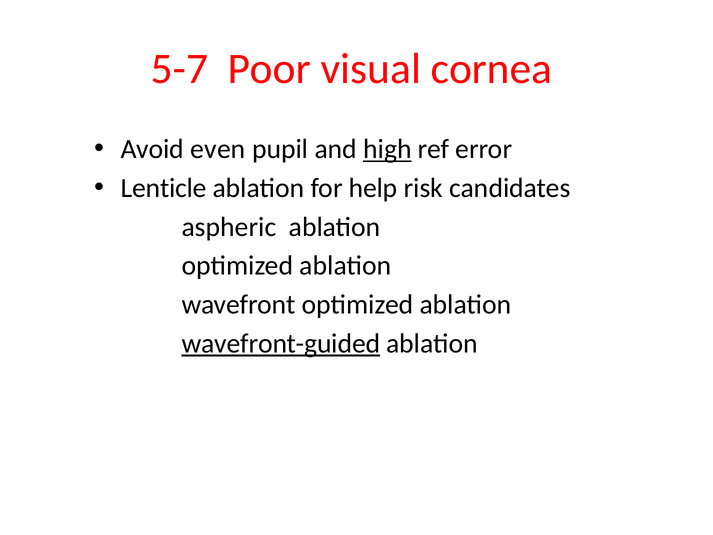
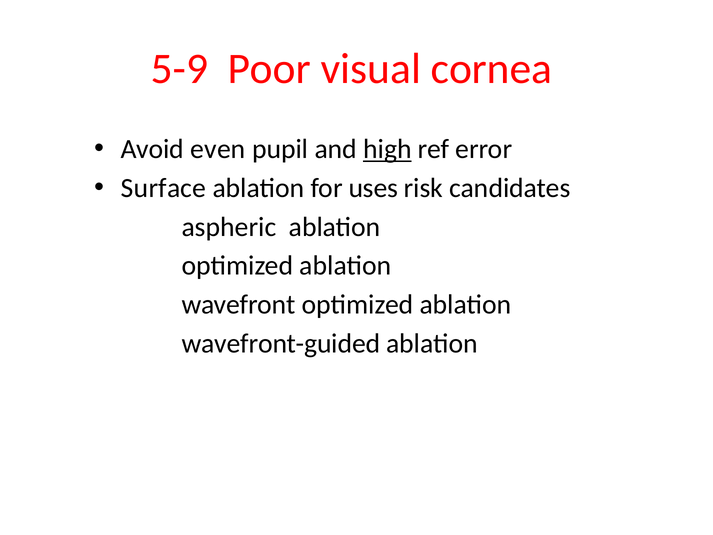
5-7: 5-7 -> 5-9
Lenticle: Lenticle -> Surface
help: help -> uses
wavefront-guided underline: present -> none
